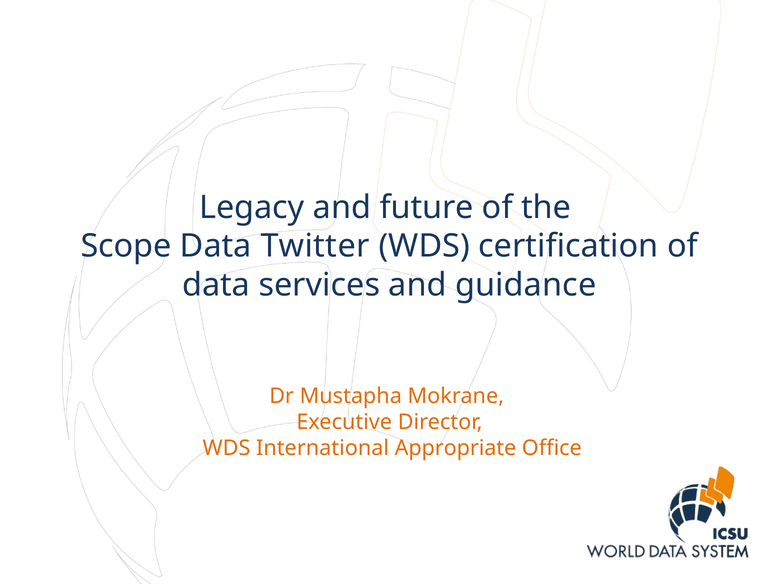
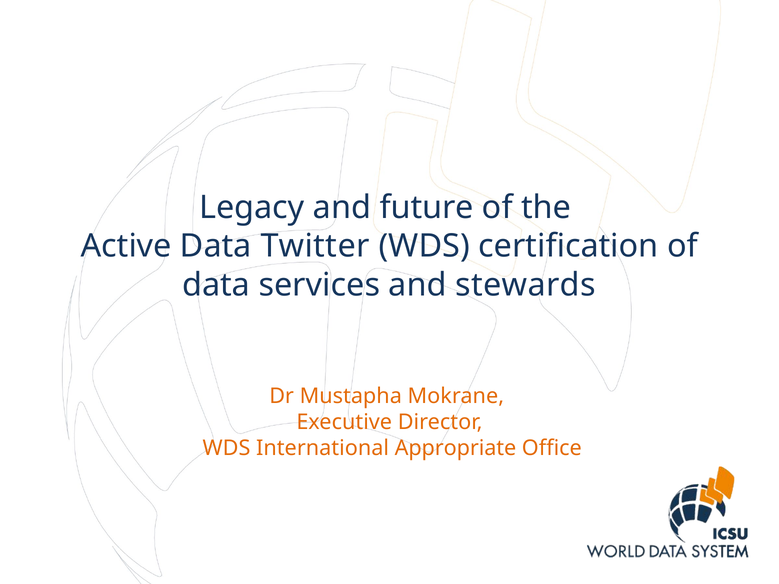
Scope: Scope -> Active
guidance: guidance -> stewards
